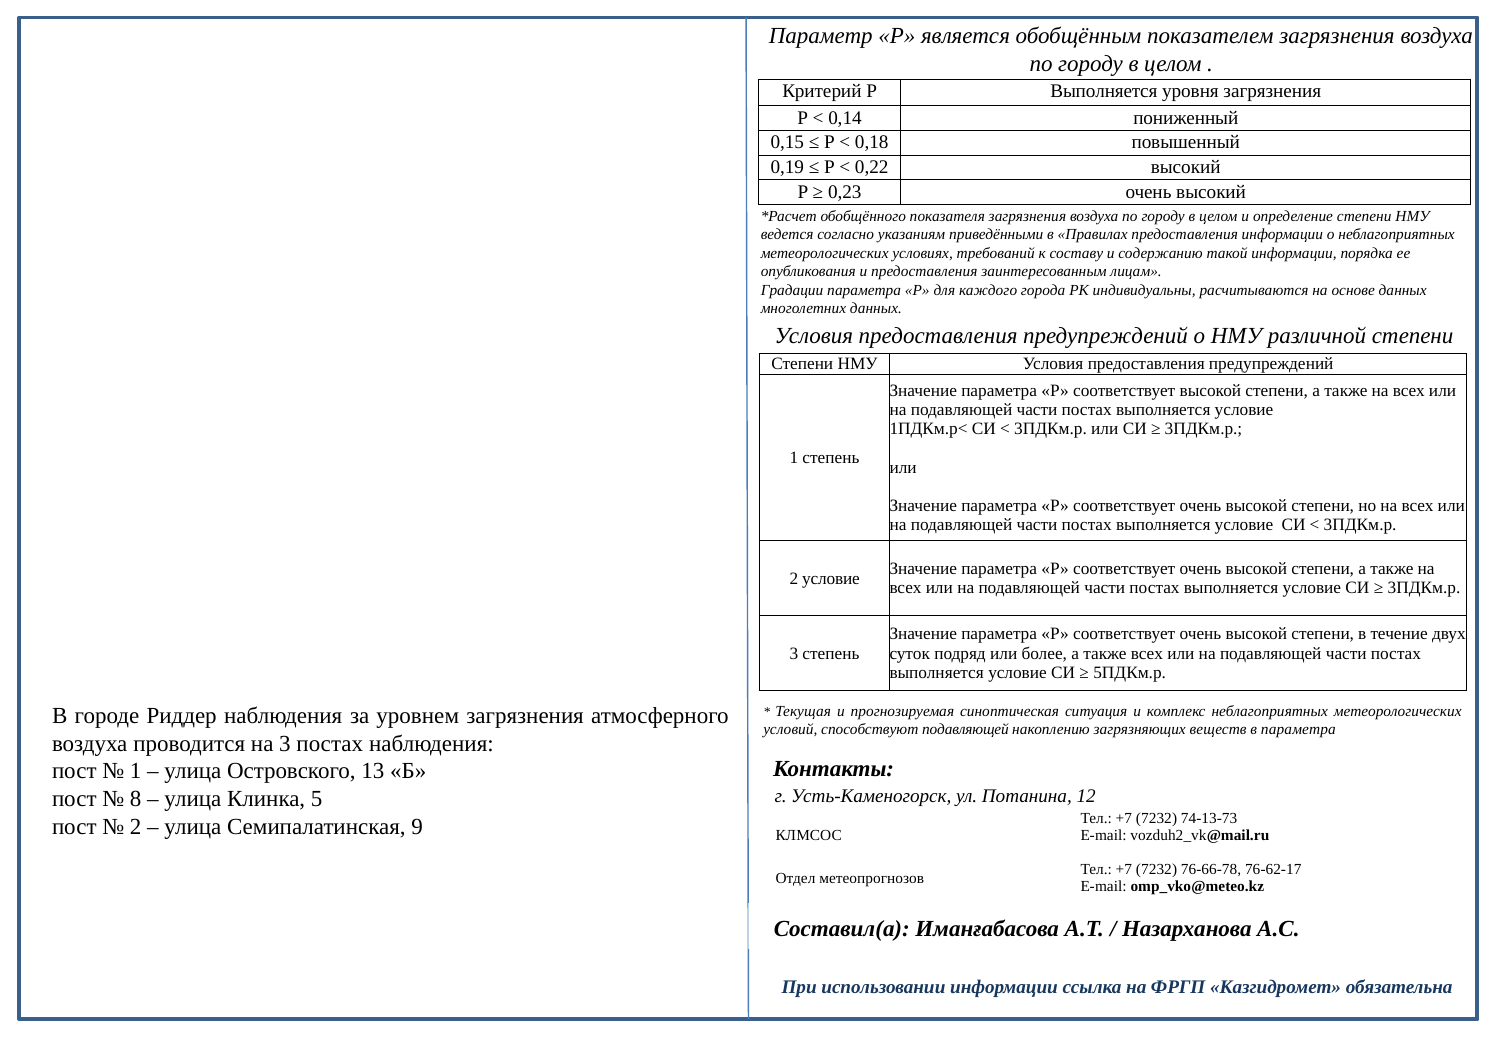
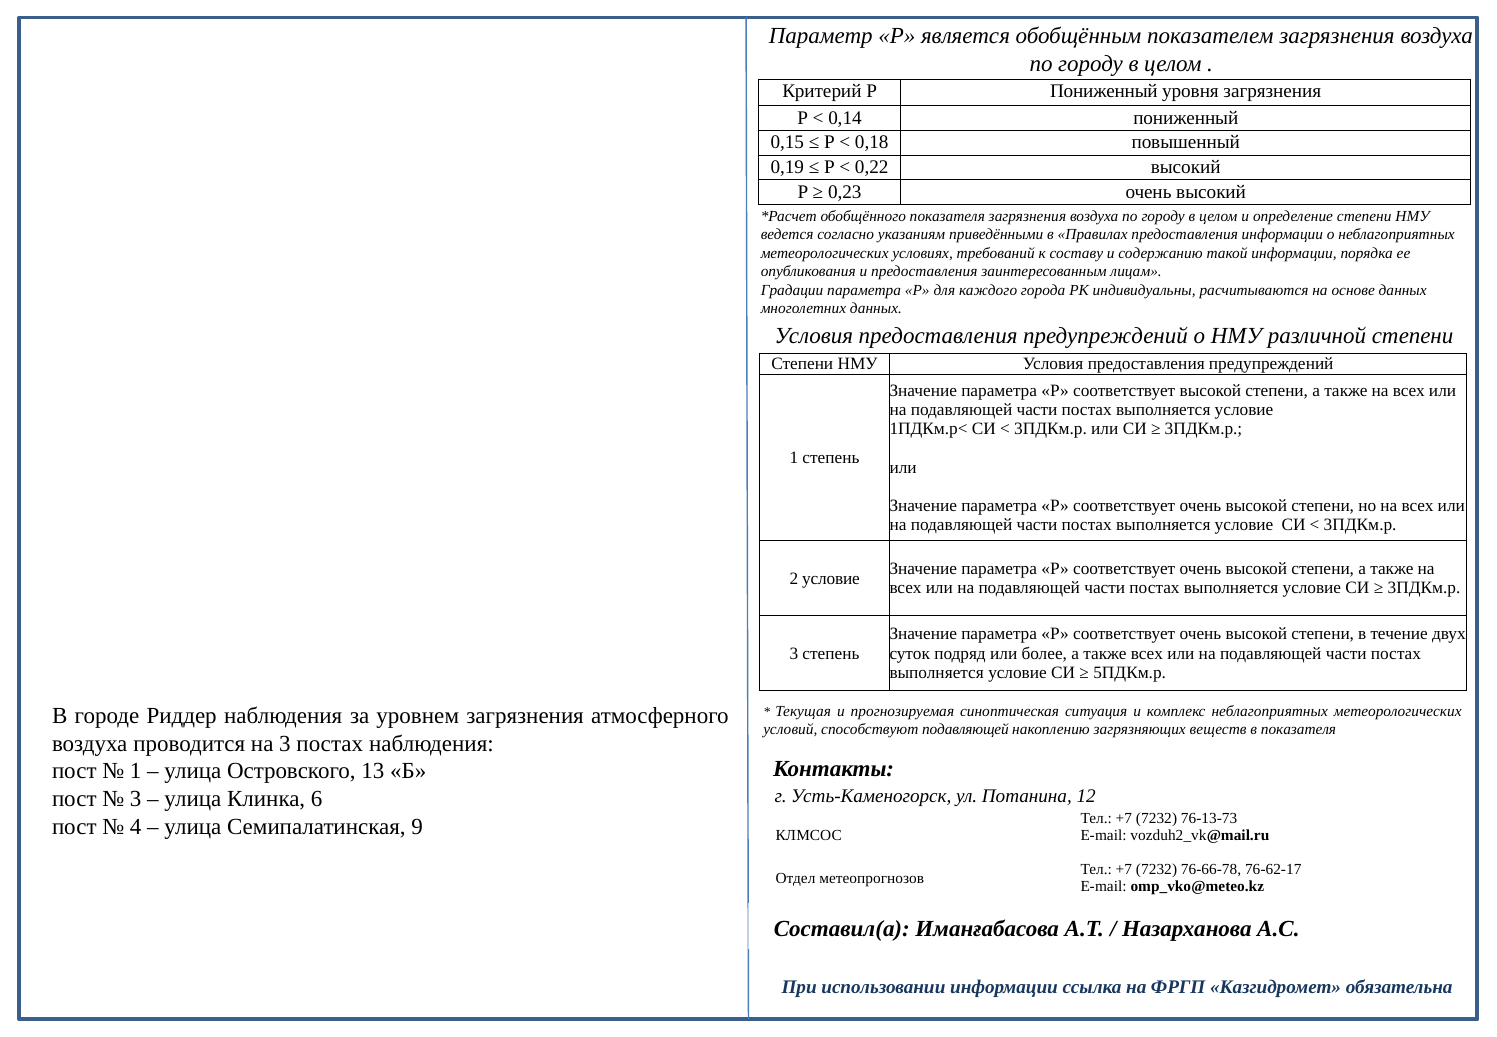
Р Выполняется: Выполняется -> Пониженный
в параметра: параметра -> показателя
8 at (136, 798): 8 -> 3
5: 5 -> 6
74-13-73: 74-13-73 -> 76-13-73
2 at (136, 826): 2 -> 4
